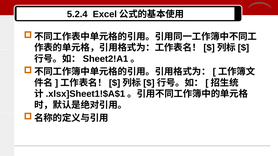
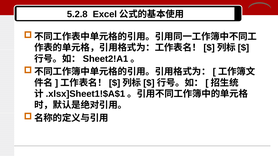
5.2.4: 5.2.4 -> 5.2.8
